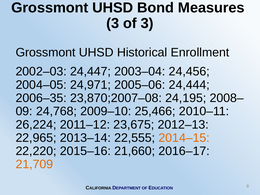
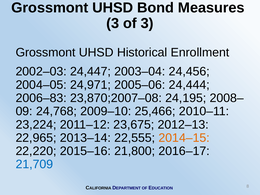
2006–35: 2006–35 -> 2006–83
26,224: 26,224 -> 23,224
21,660: 21,660 -> 21,800
21,709 colour: orange -> blue
